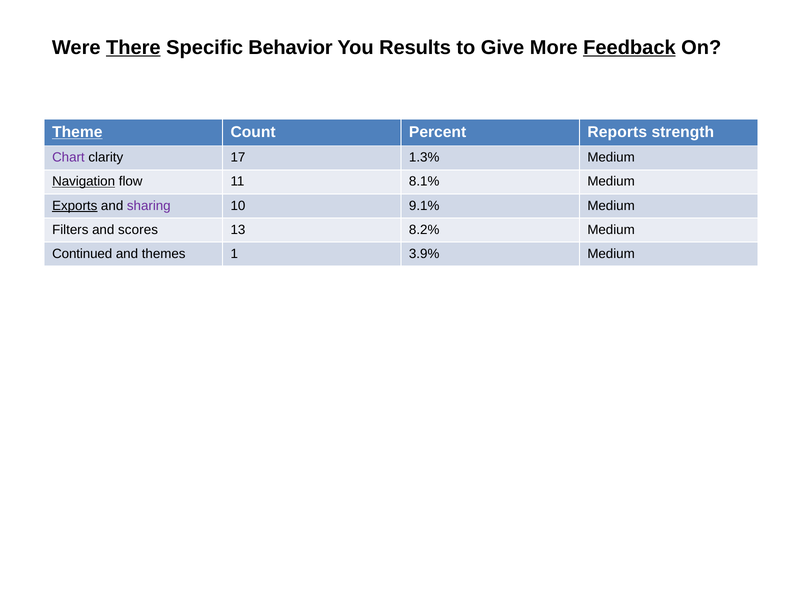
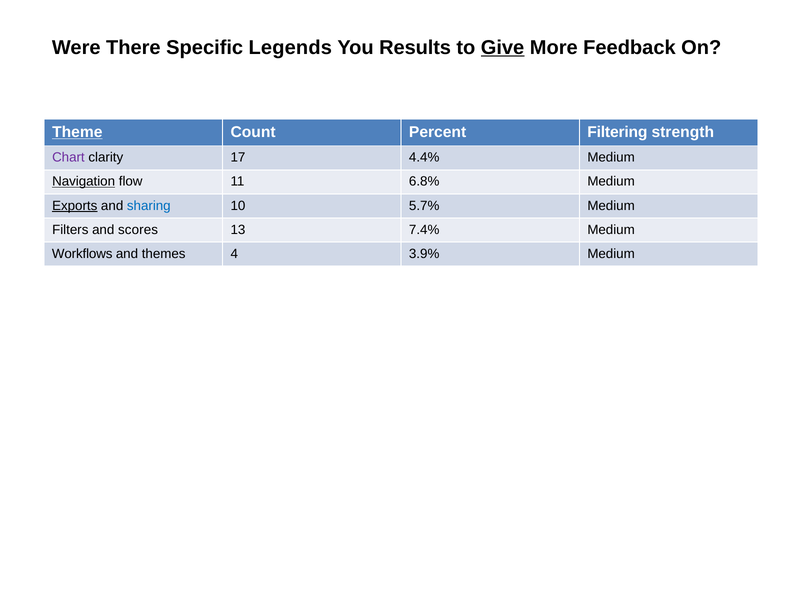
There underline: present -> none
Behavior: Behavior -> Legends
Give underline: none -> present
Feedback underline: present -> none
Reports: Reports -> Filtering
1.3%: 1.3% -> 4.4%
8.1%: 8.1% -> 6.8%
sharing colour: purple -> blue
9.1%: 9.1% -> 5.7%
8.2%: 8.2% -> 7.4%
Continued: Continued -> Workflows
1: 1 -> 4
